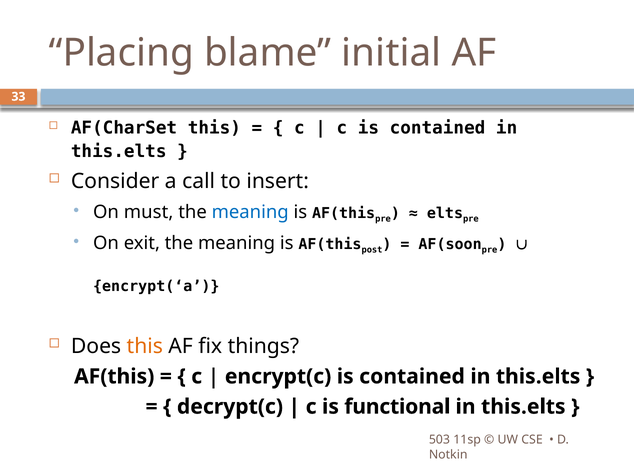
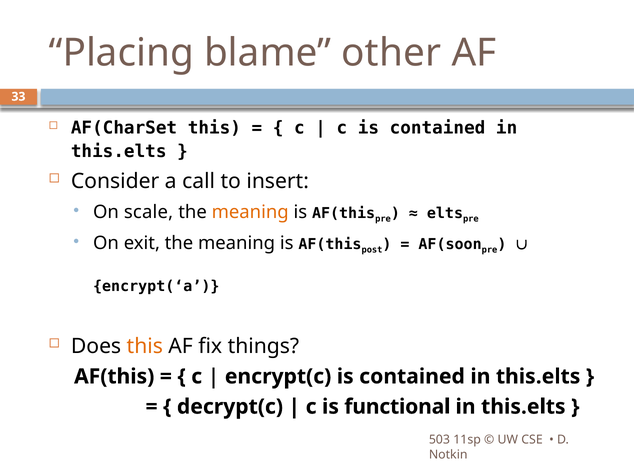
initial: initial -> other
must: must -> scale
meaning at (250, 212) colour: blue -> orange
